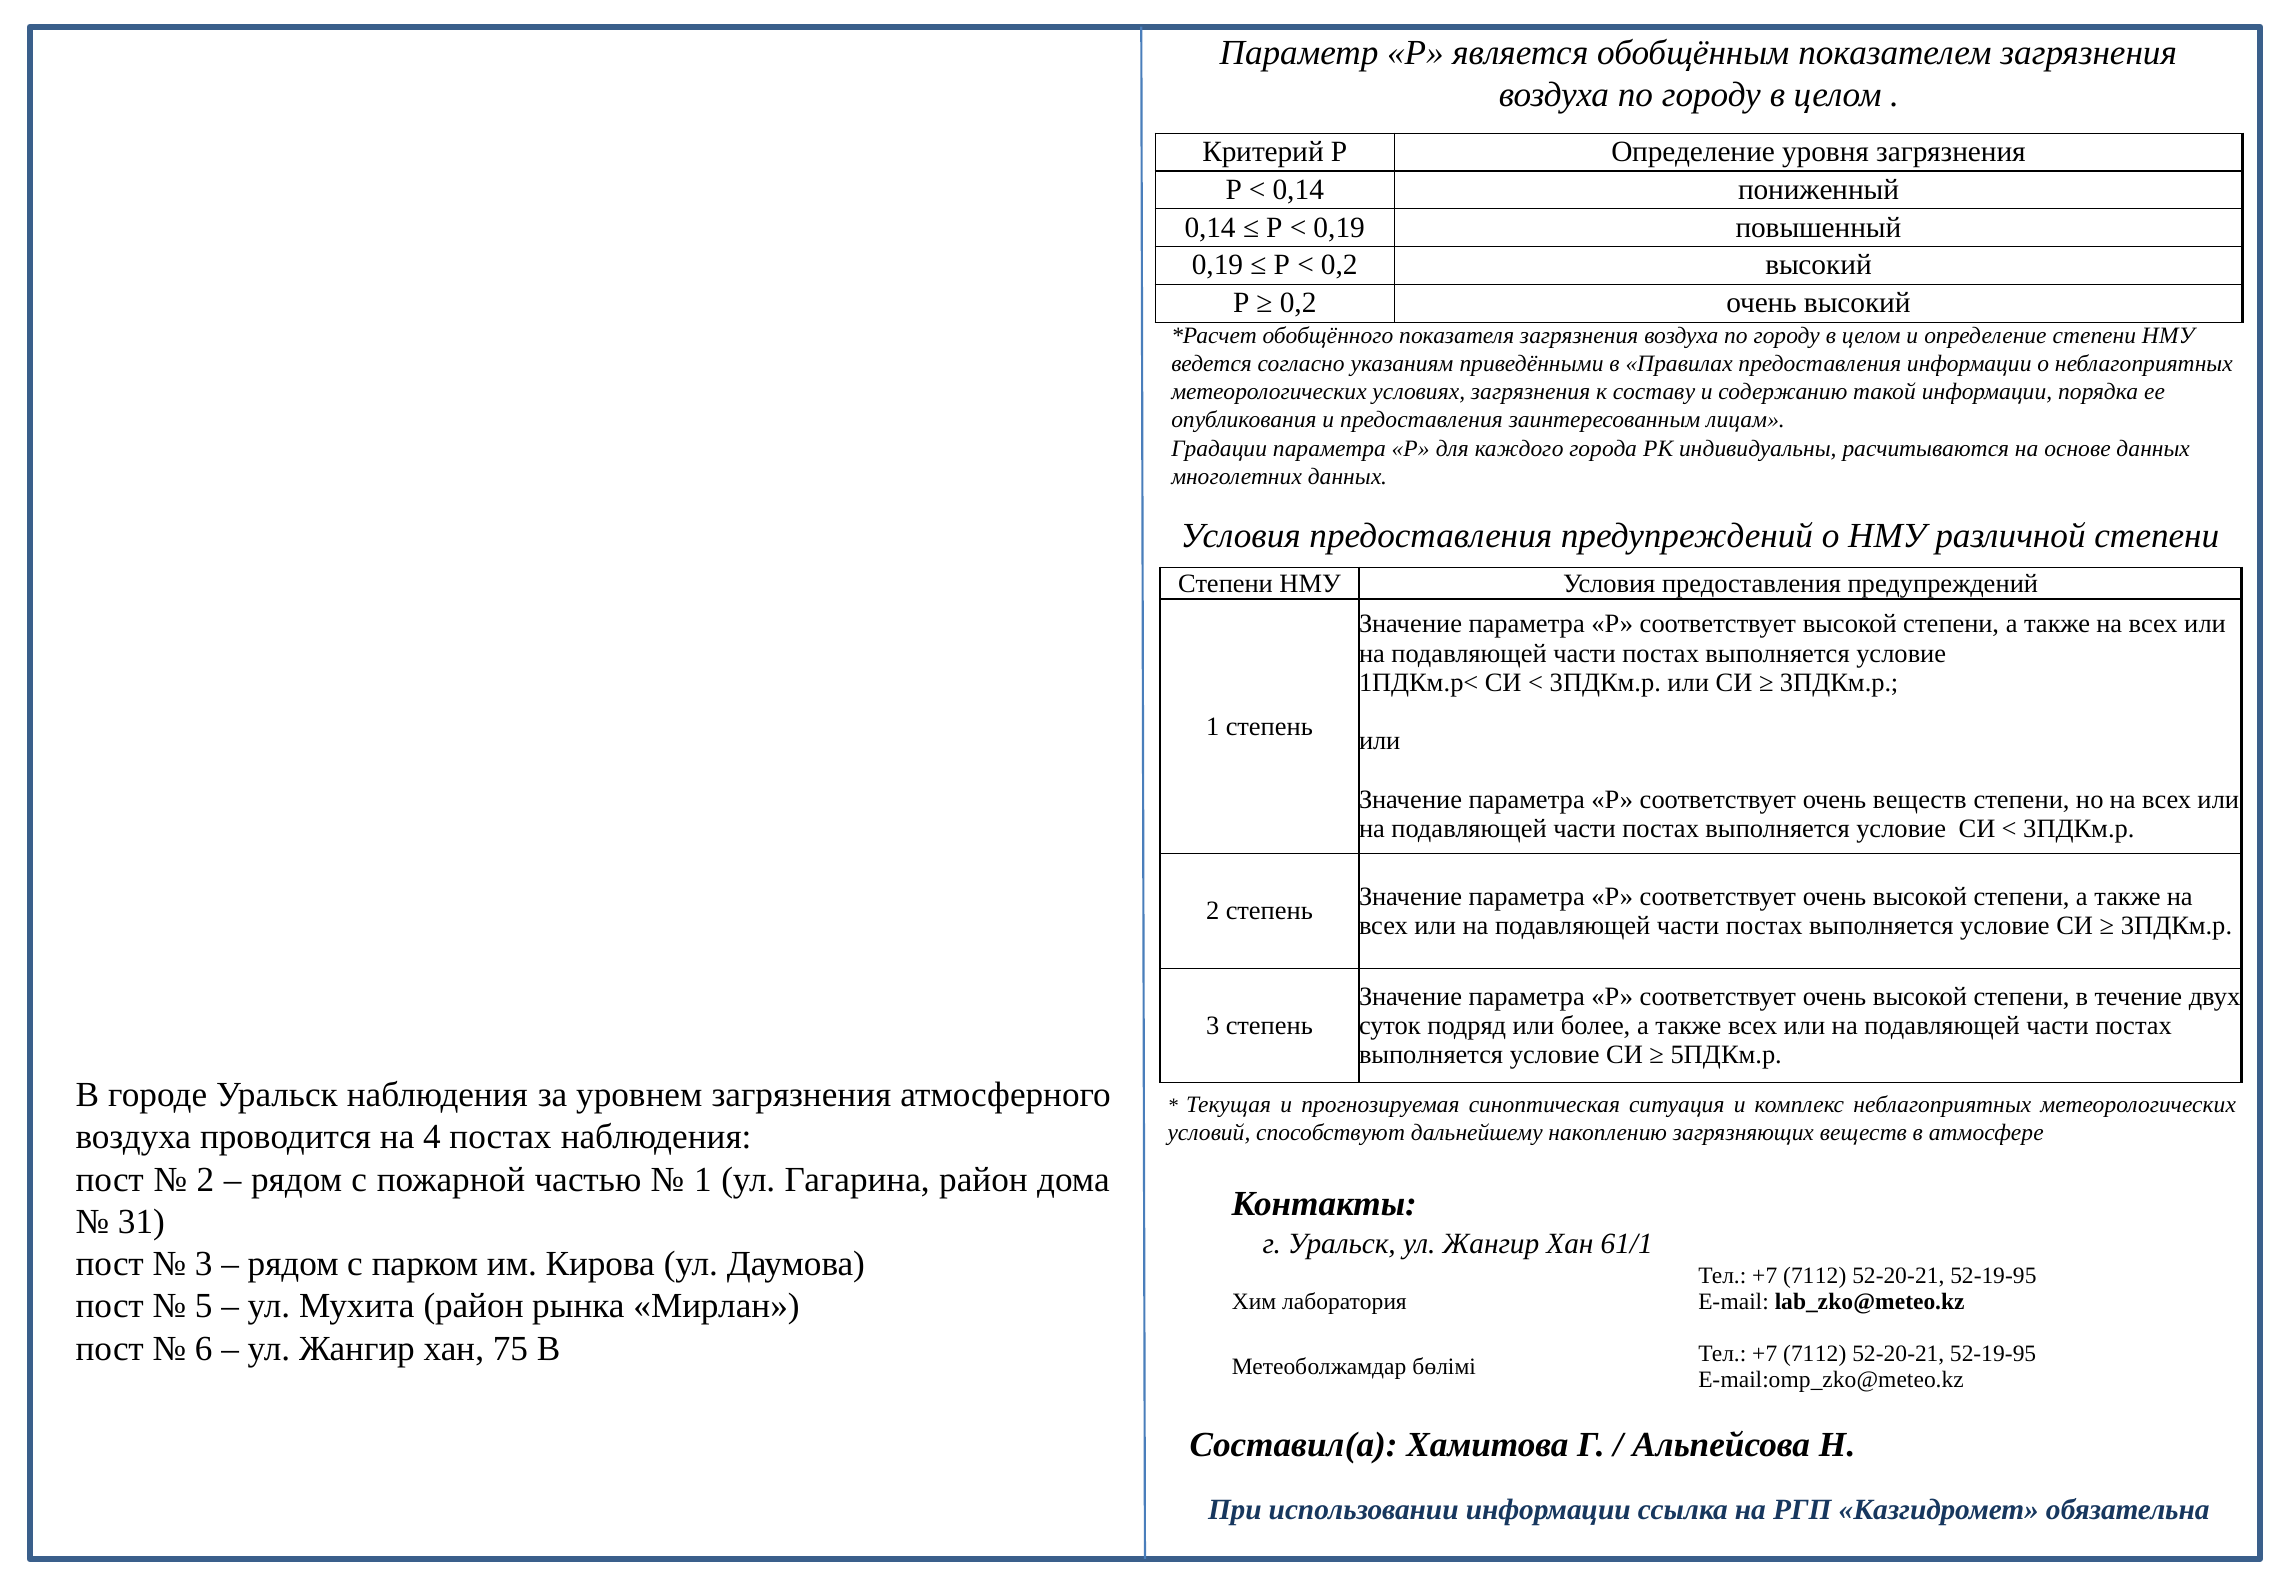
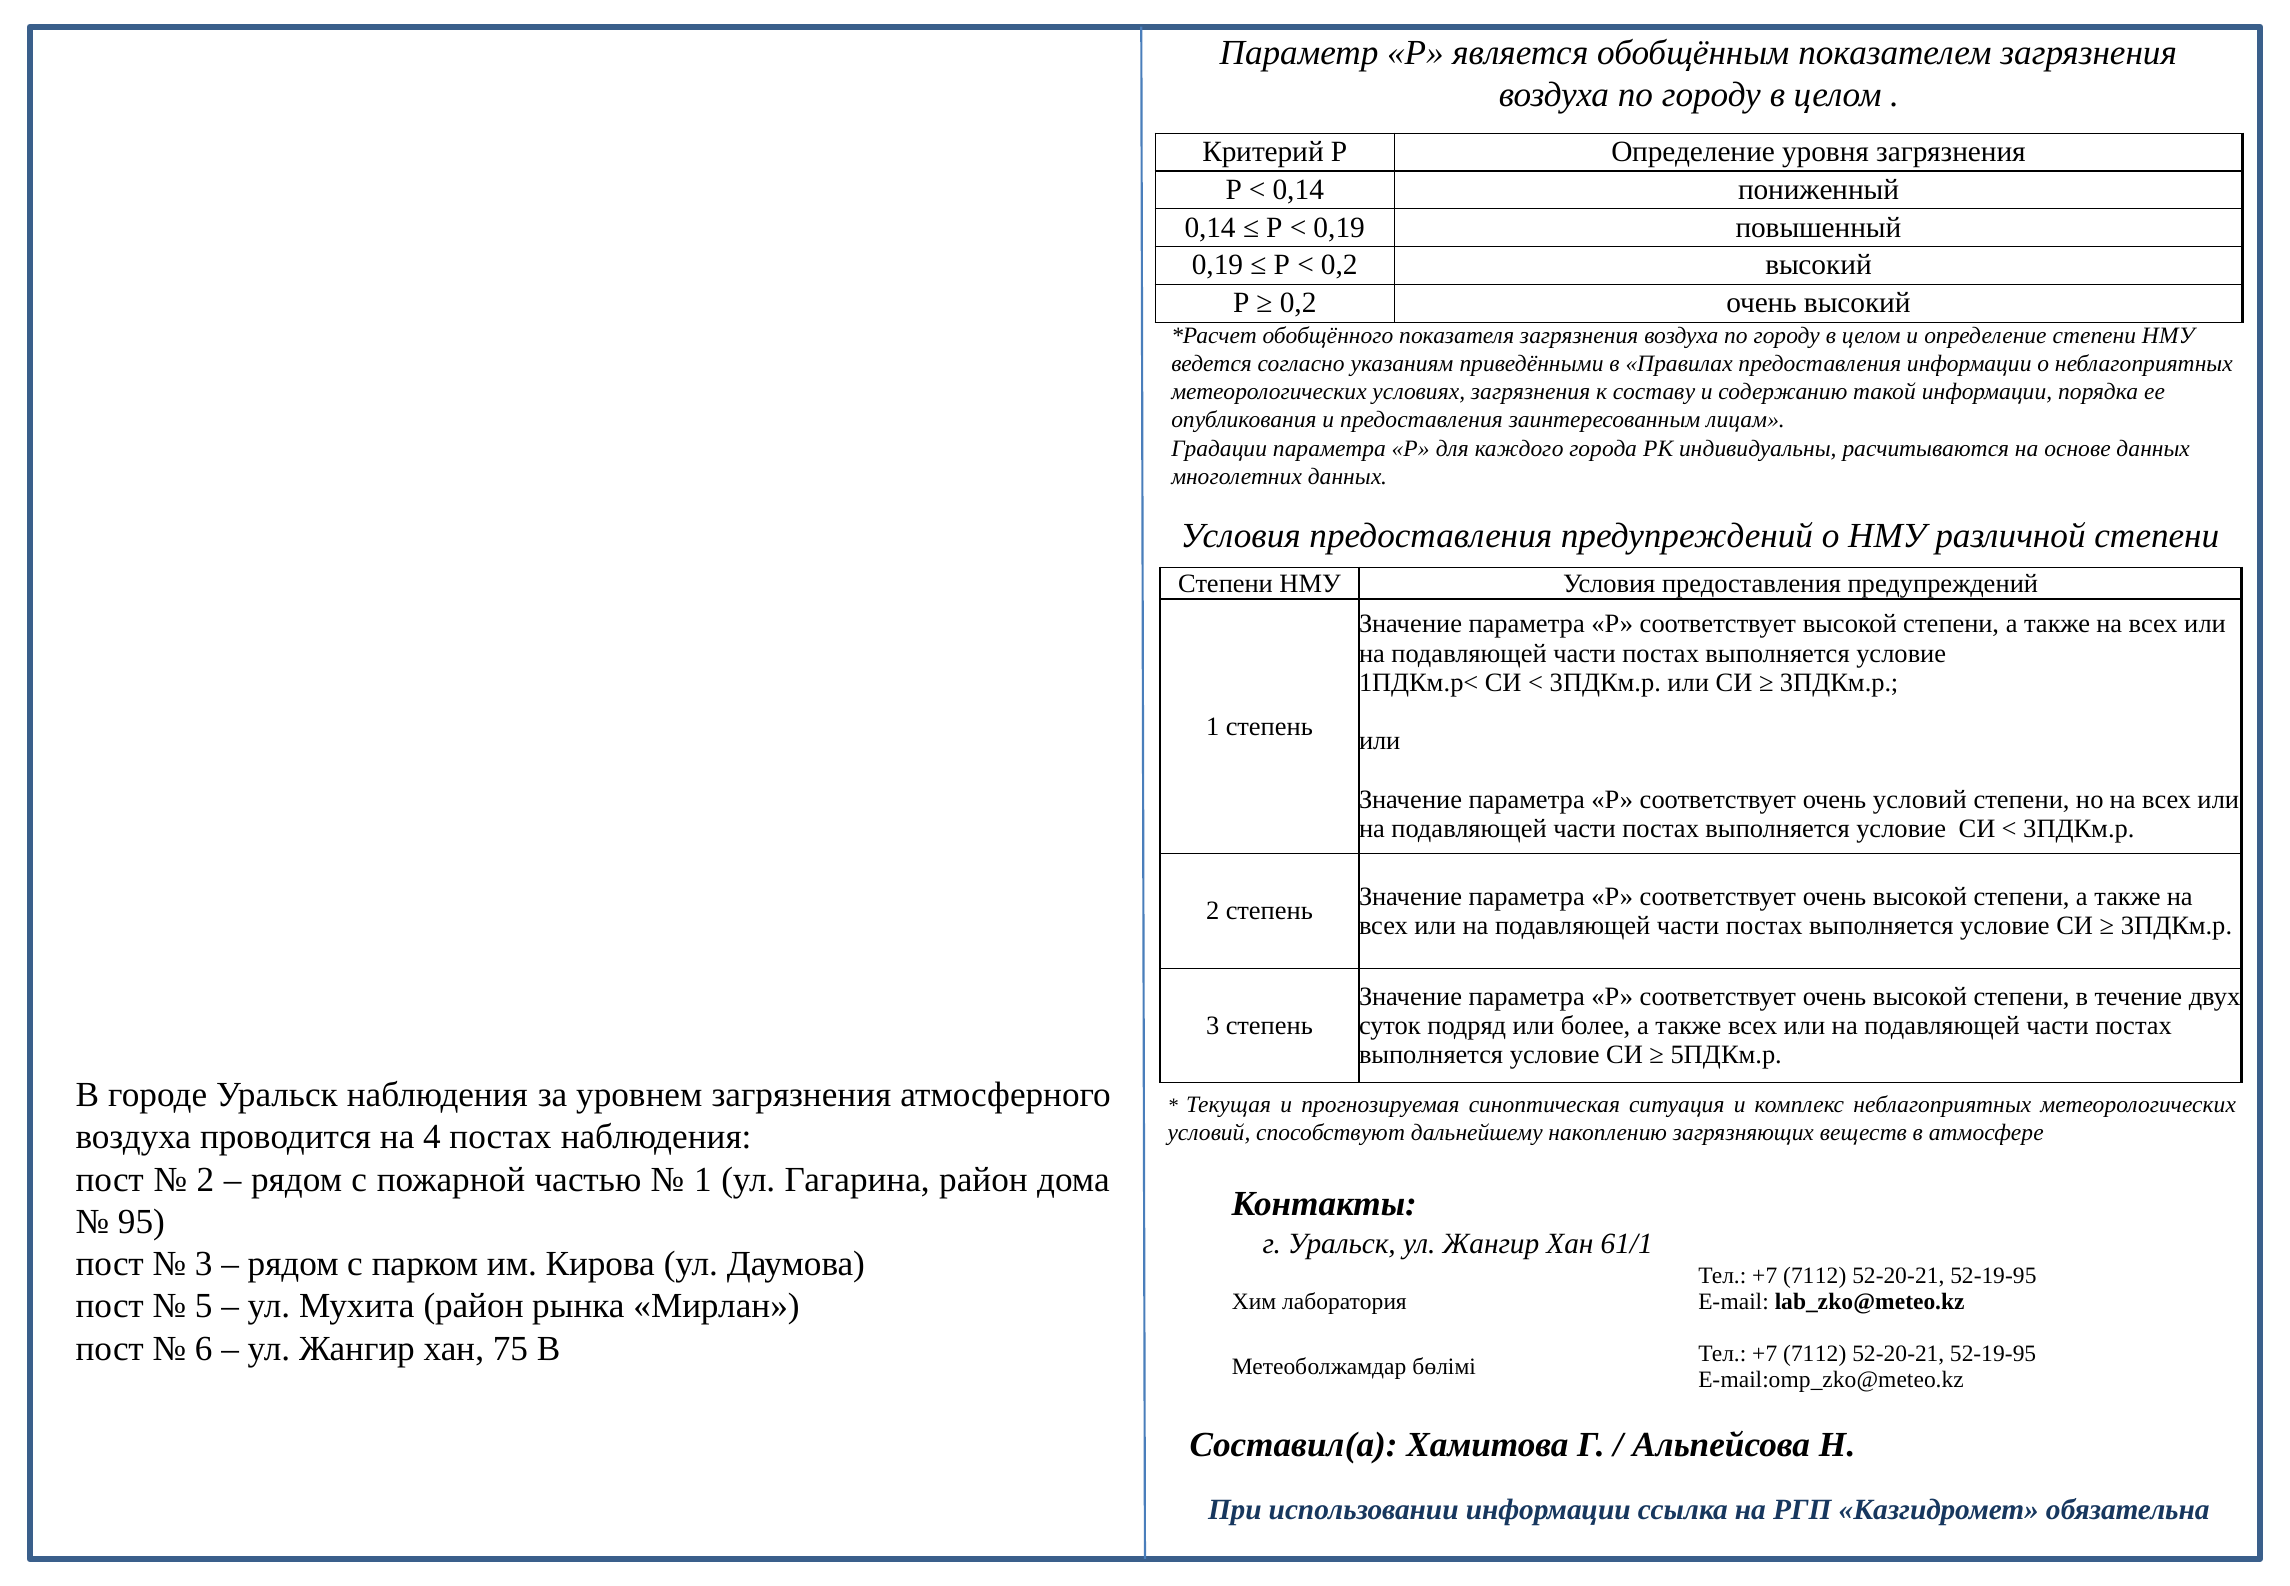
очень веществ: веществ -> условий
31: 31 -> 95
